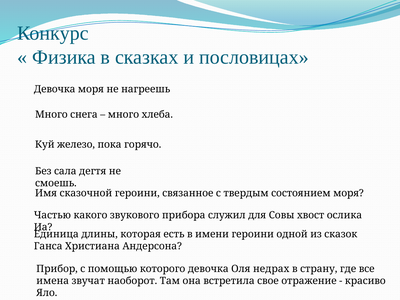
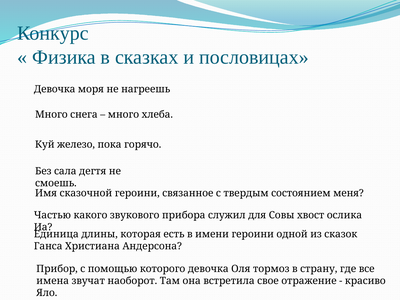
состоянием моря: моря -> меня
недрах: недрах -> тормоз
